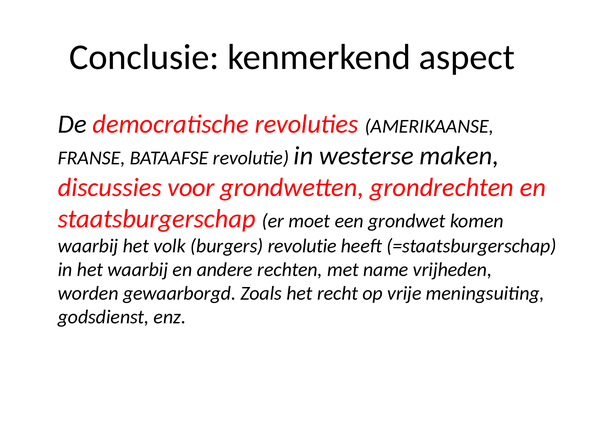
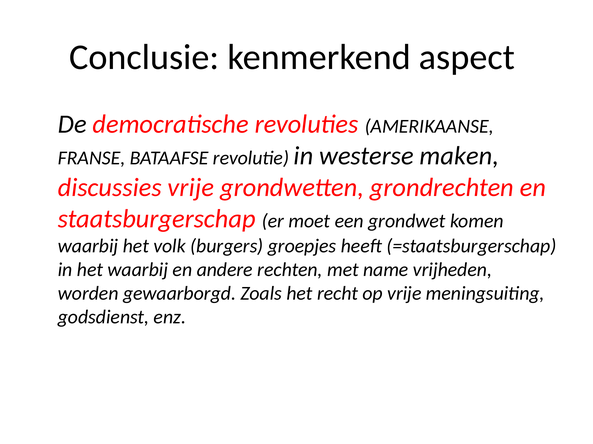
discussies voor: voor -> vrije
burgers revolutie: revolutie -> groepjes
